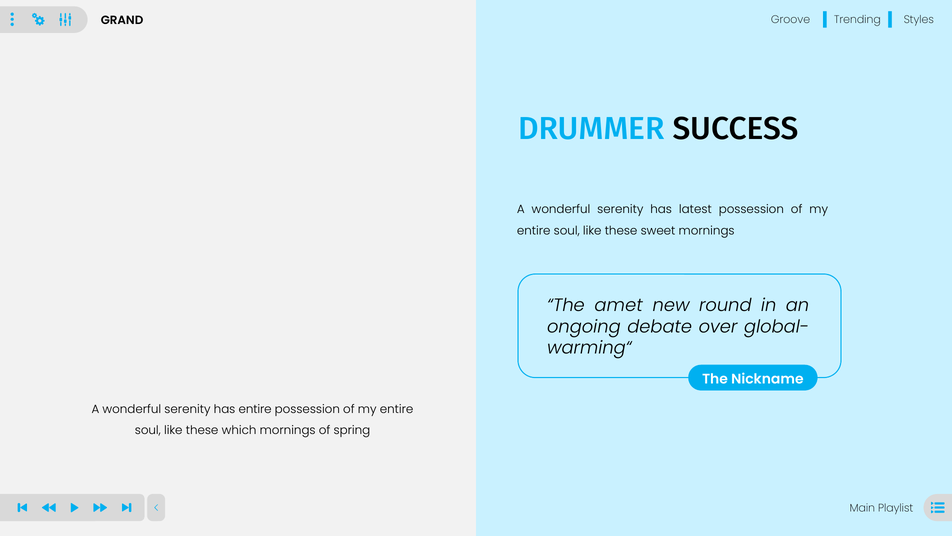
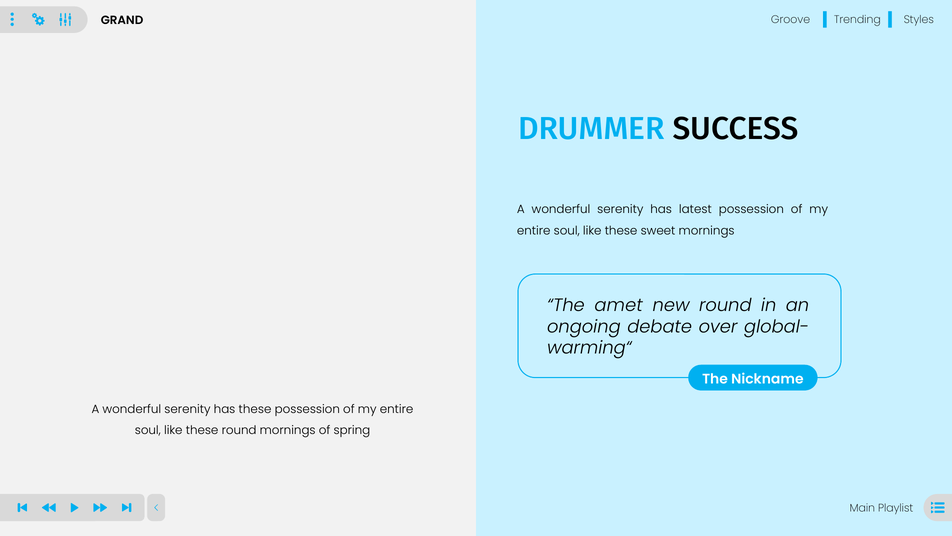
has entire: entire -> these
these which: which -> round
